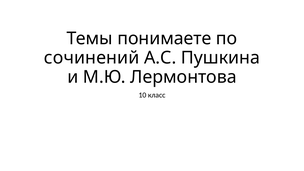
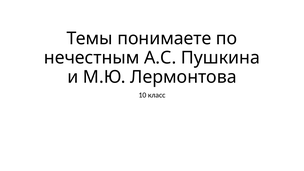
сочинений: сочинений -> нечестным
